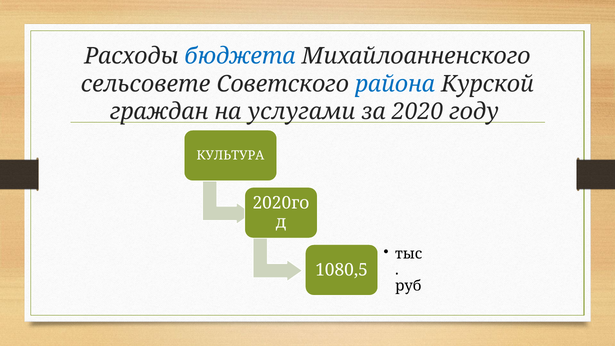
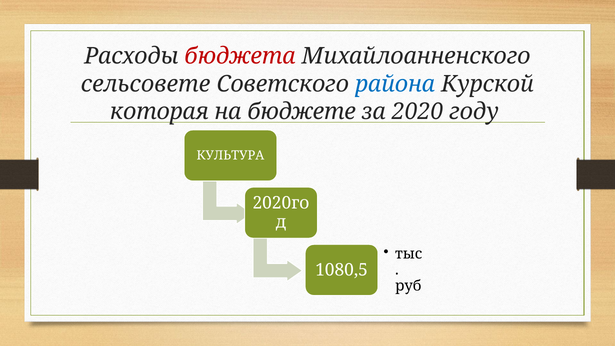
бюджета colour: blue -> red
граждан: граждан -> которая
услугами: услугами -> бюджете
